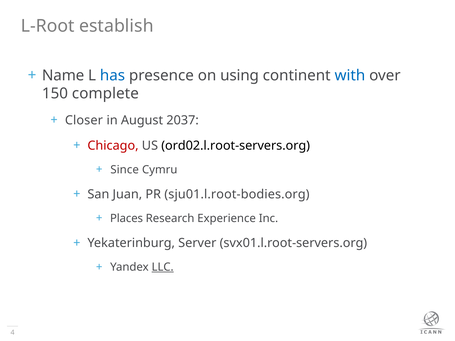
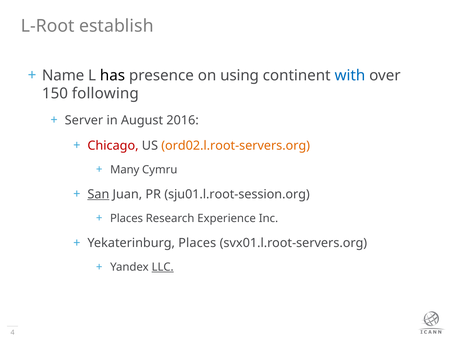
has colour: blue -> black
complete: complete -> following
Closer: Closer -> Server
2037: 2037 -> 2016
ord02.l.root-servers.org colour: black -> orange
Since: Since -> Many
San underline: none -> present
sju01.l.root-bodies.org: sju01.l.root-bodies.org -> sju01.l.root-session.org
Yekaterinburg Server: Server -> Places
